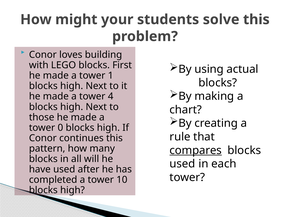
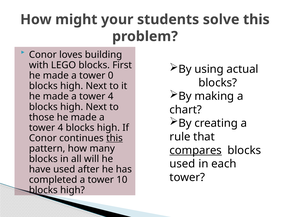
1: 1 -> 0
0 at (60, 128): 0 -> 4
this at (114, 138) underline: none -> present
